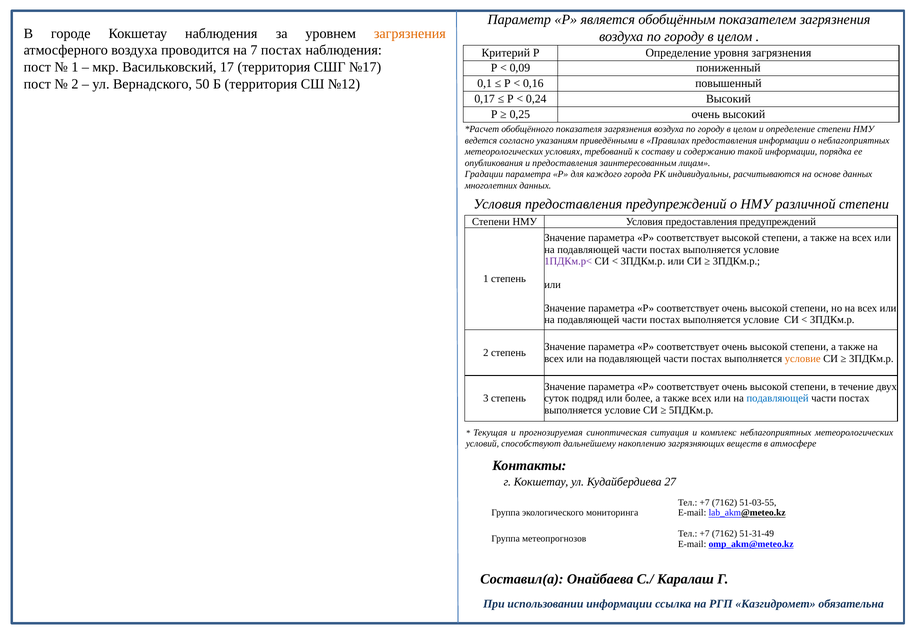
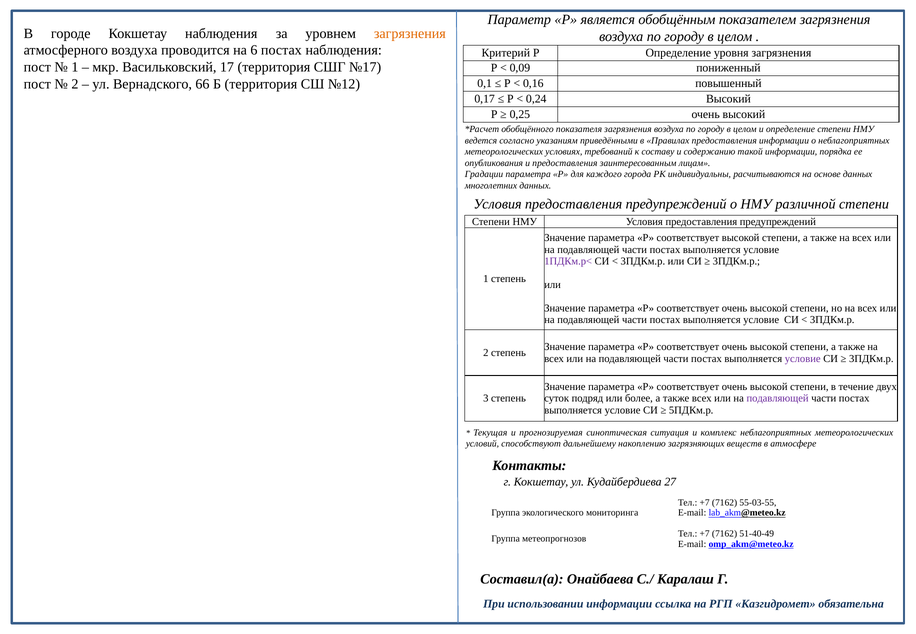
7: 7 -> 6
50: 50 -> 66
условие at (803, 359) colour: orange -> purple
подавляющей at (778, 399) colour: blue -> purple
51-03-55: 51-03-55 -> 55-03-55
51-31-49: 51-31-49 -> 51-40-49
